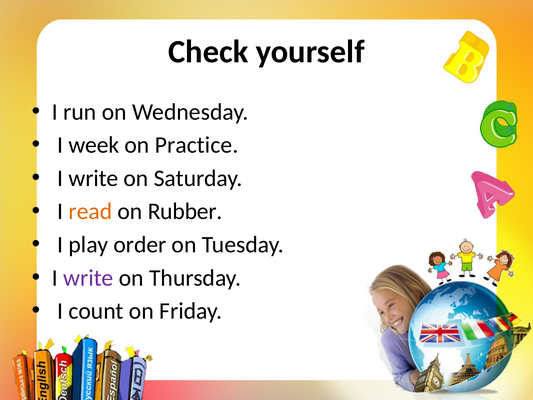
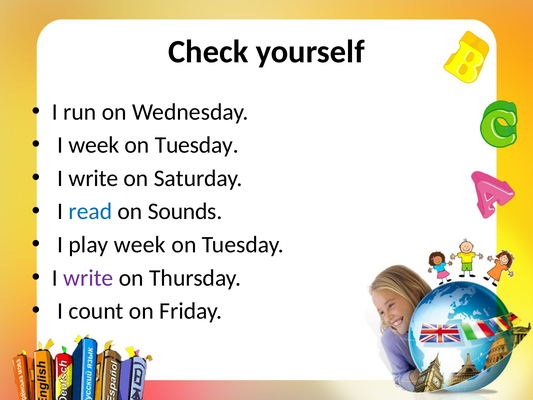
Practice at (197, 145): Practice -> Tuesday
read colour: orange -> blue
Rubber: Rubber -> Sounds
play order: order -> week
